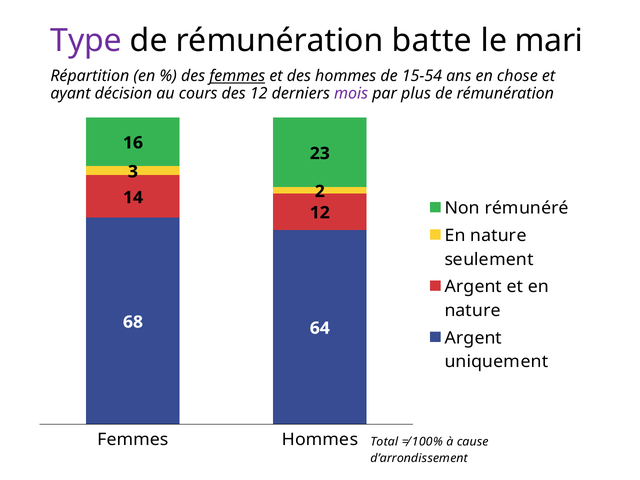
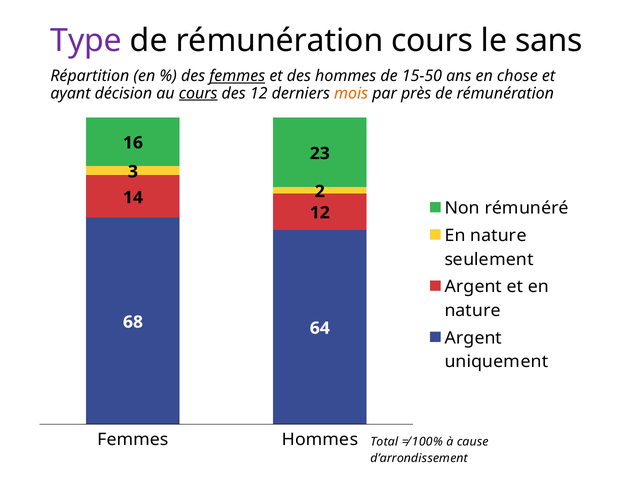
rémunération batte: batte -> cours
mari: mari -> sans
15-54: 15-54 -> 15-50
cours at (198, 93) underline: none -> present
mois colour: purple -> orange
plus: plus -> près
